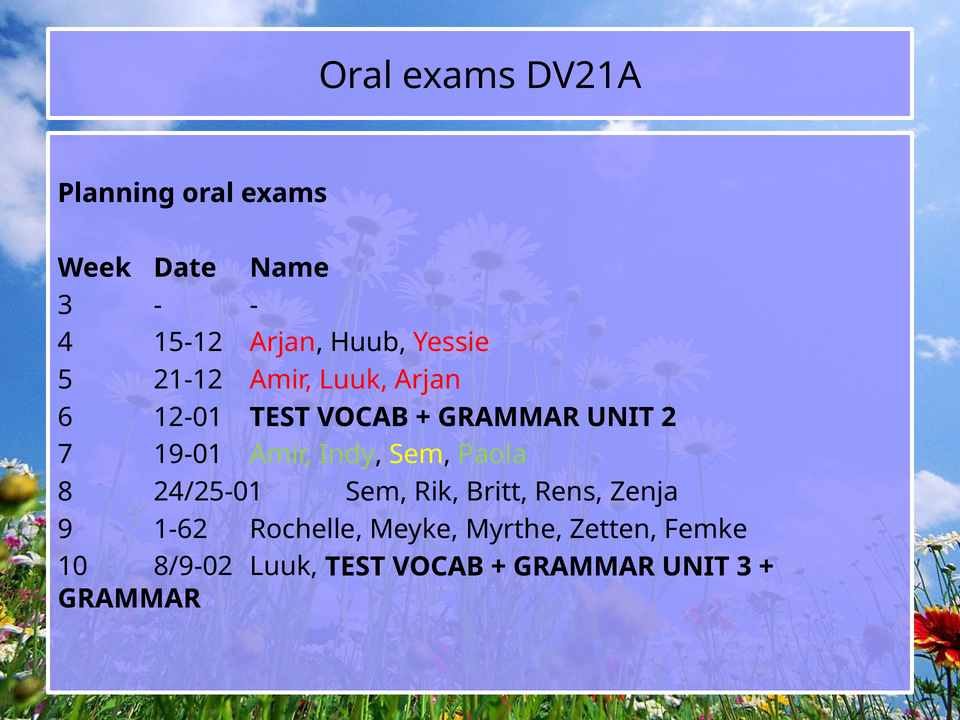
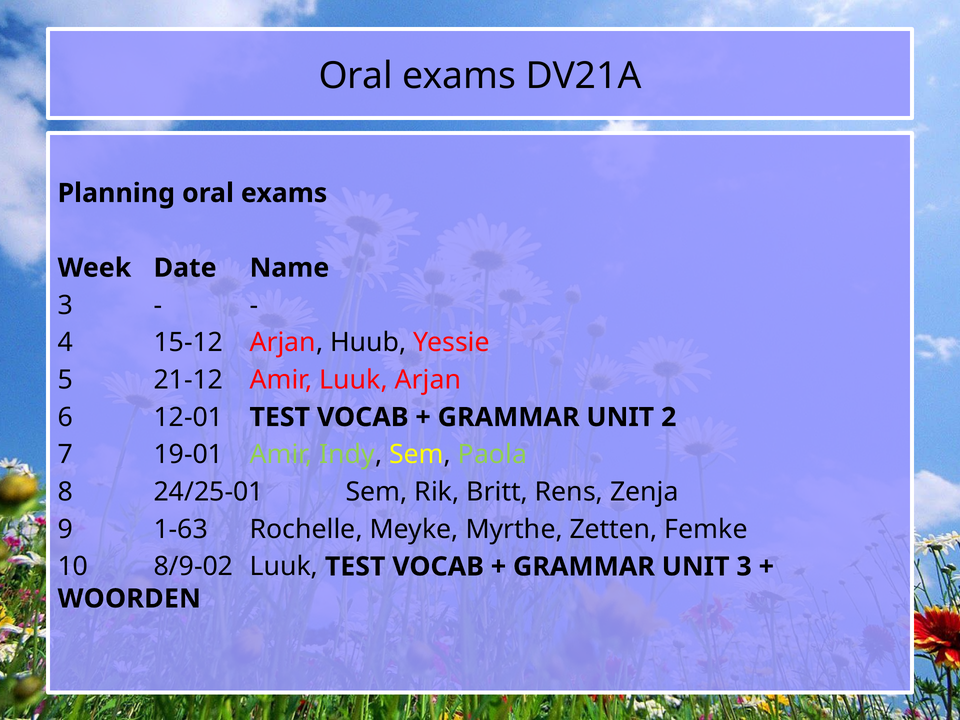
1-62: 1-62 -> 1-63
GRAMMAR at (129, 599): GRAMMAR -> WOORDEN
